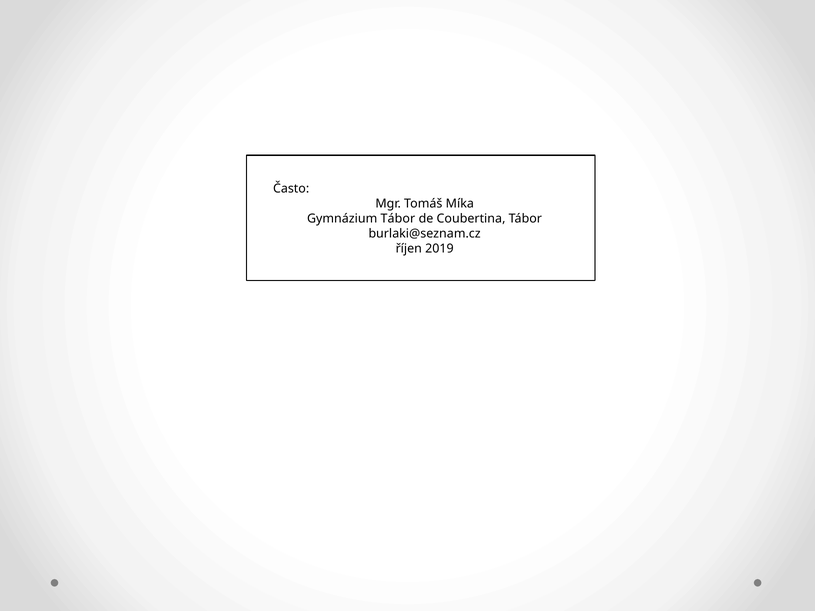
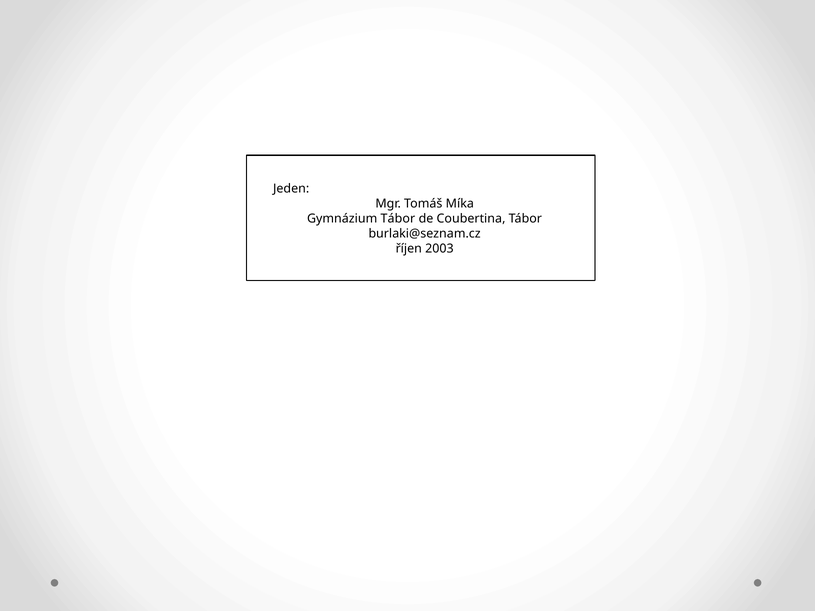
Často: Často -> Jeden
2019: 2019 -> 2003
